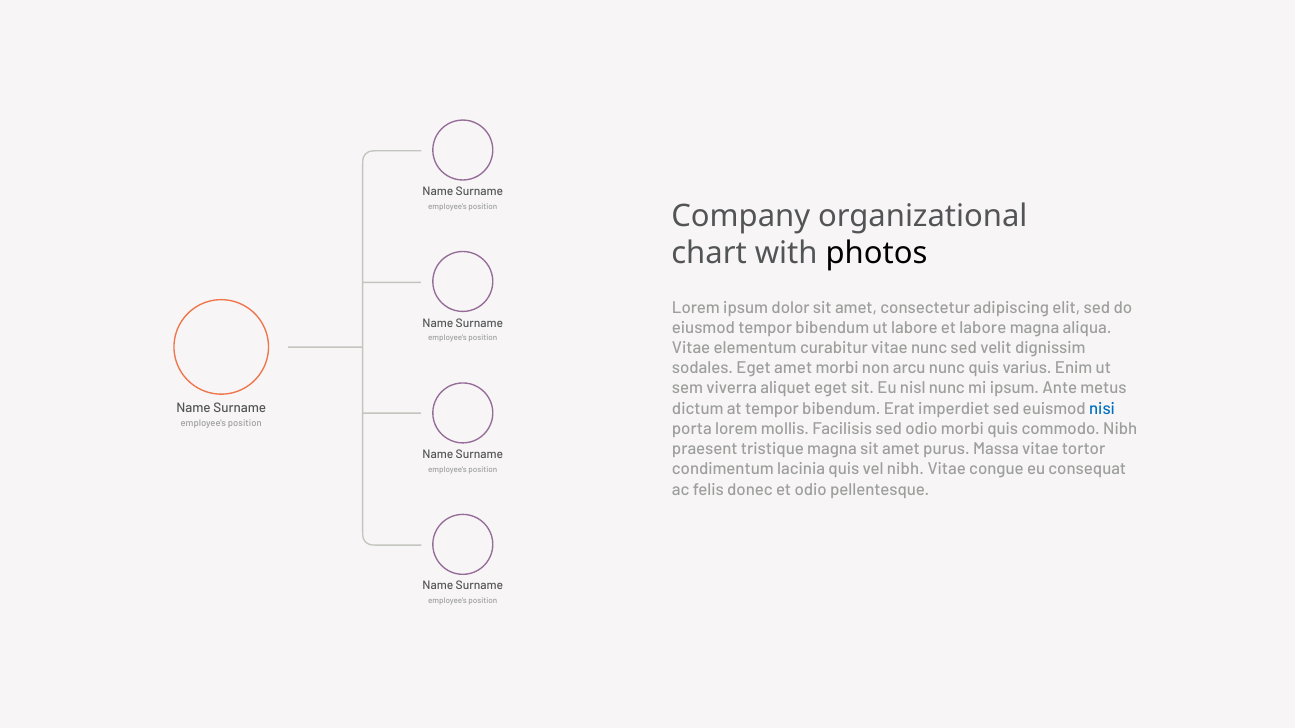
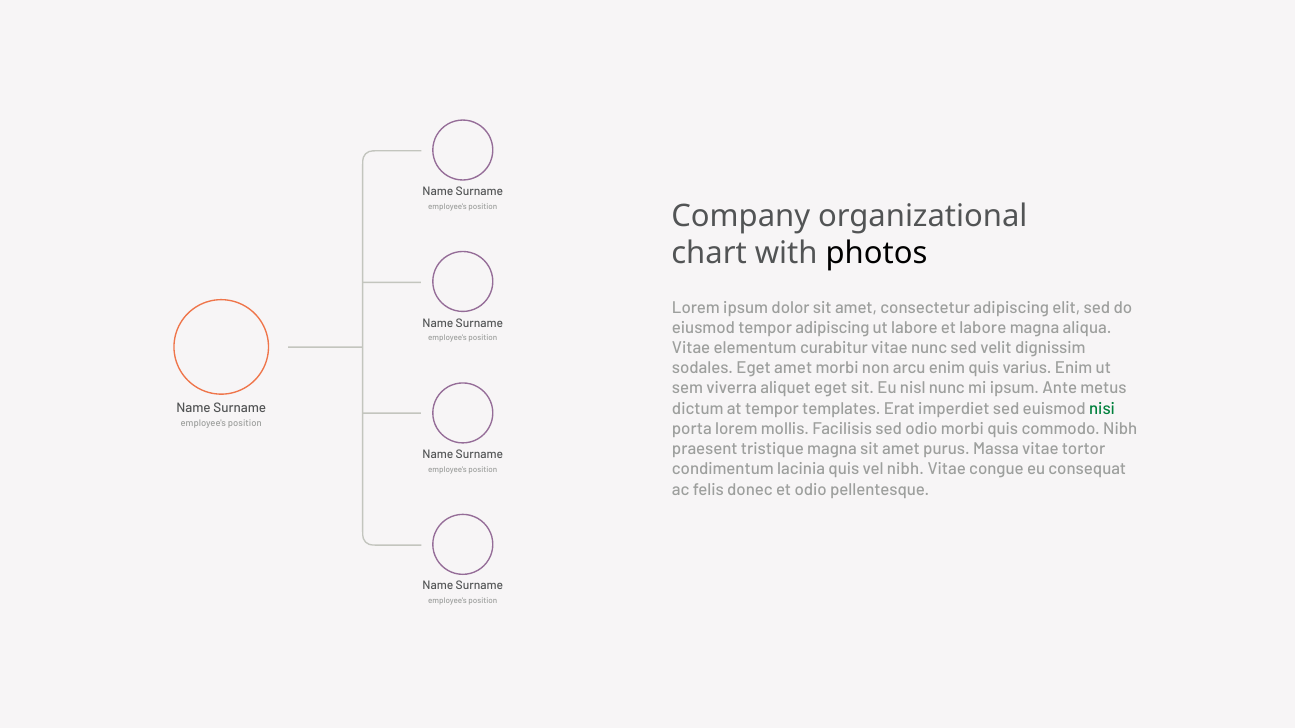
eiusmod tempor bibendum: bibendum -> adipiscing
arcu nunc: nunc -> enim
at tempor bibendum: bibendum -> templates
nisi colour: blue -> green
